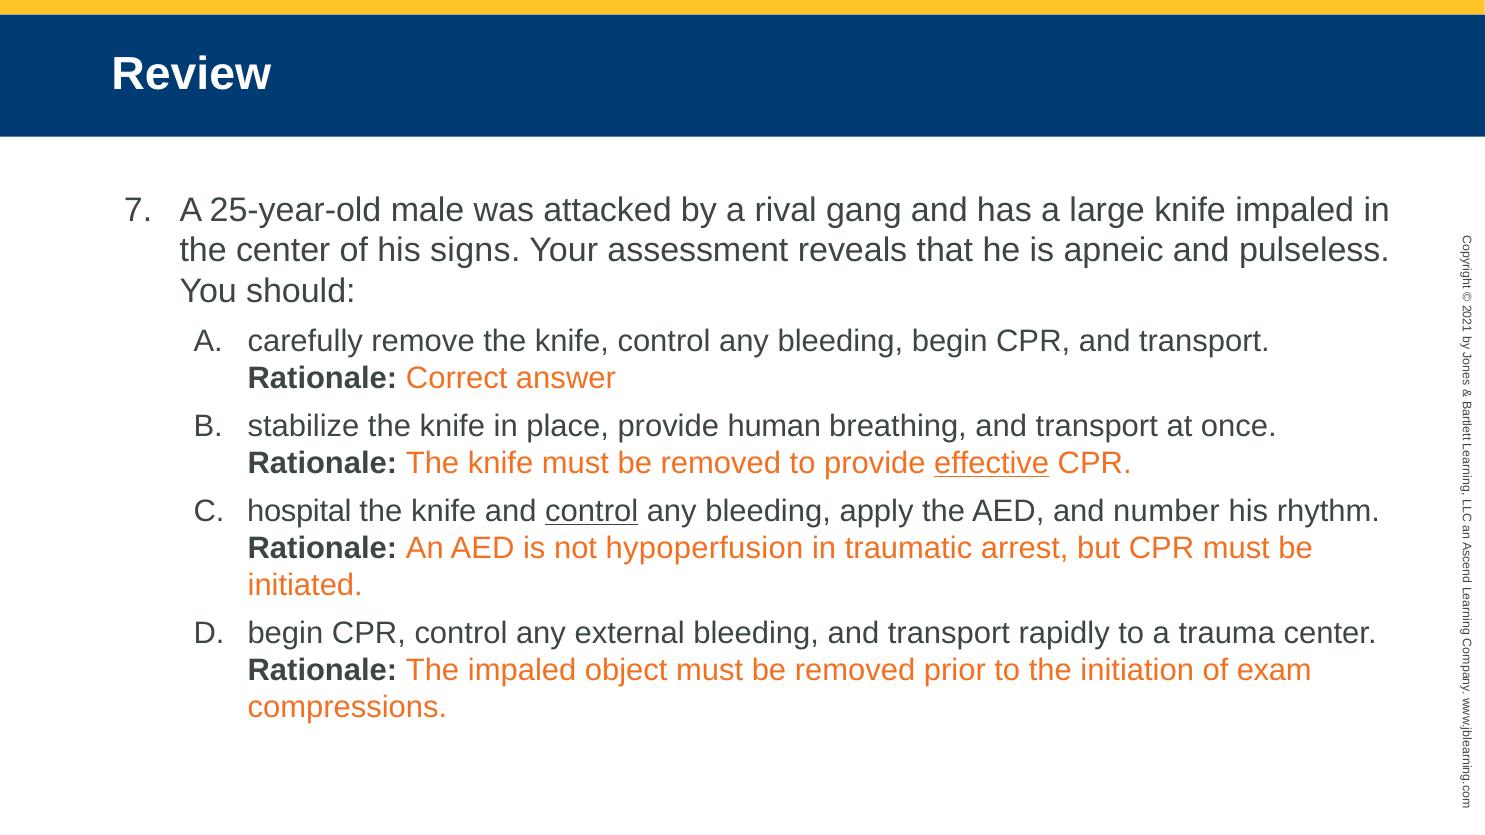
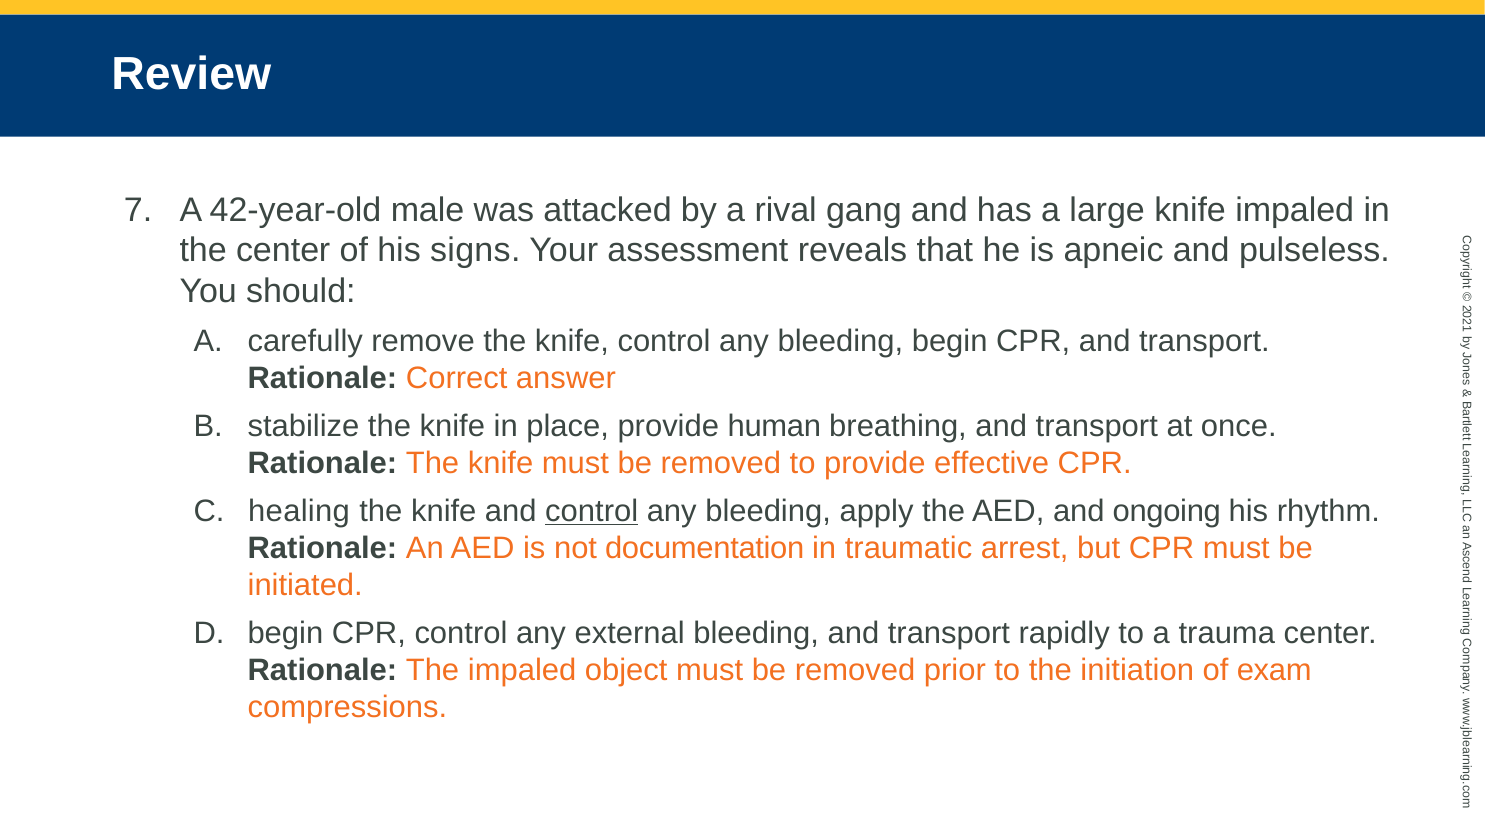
25-year-old: 25-year-old -> 42-year-old
effective underline: present -> none
hospital: hospital -> healing
number: number -> ongoing
hypoperfusion: hypoperfusion -> documentation
